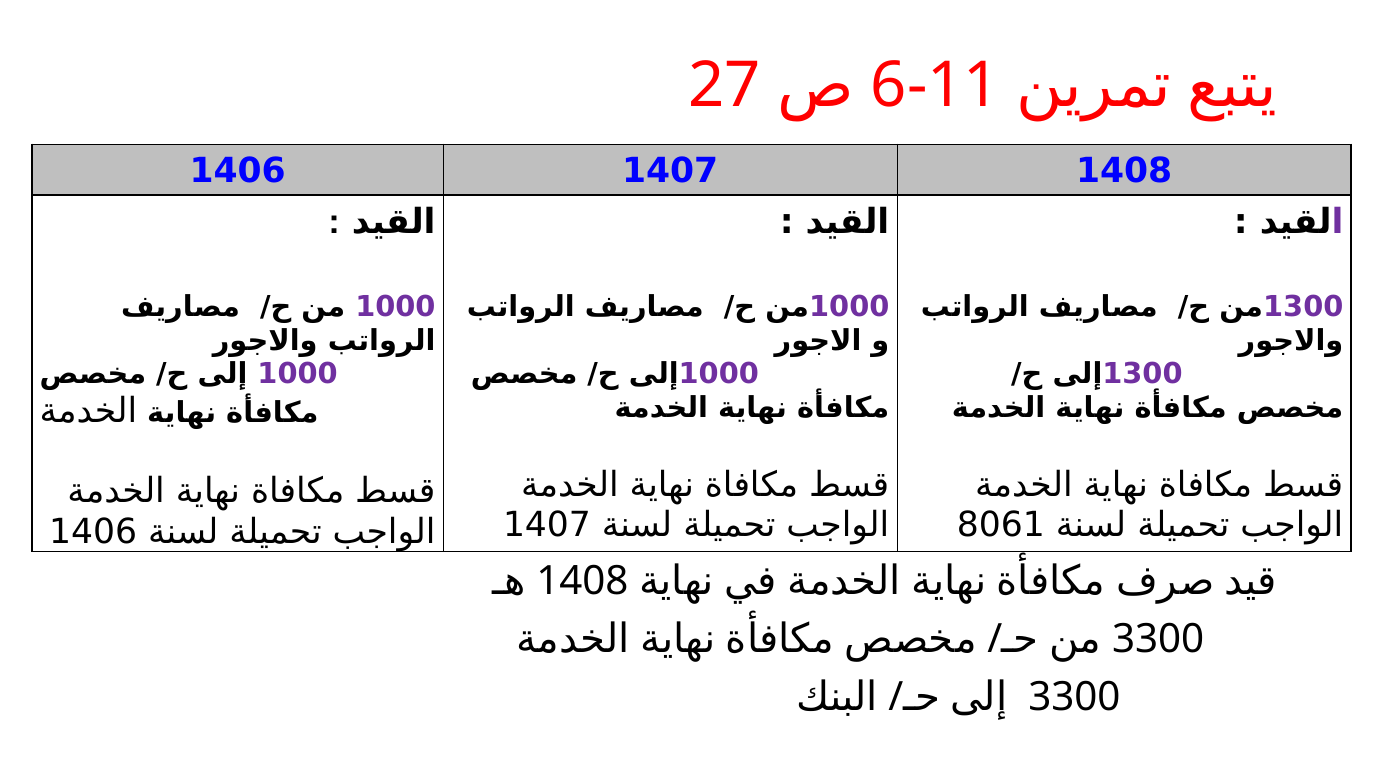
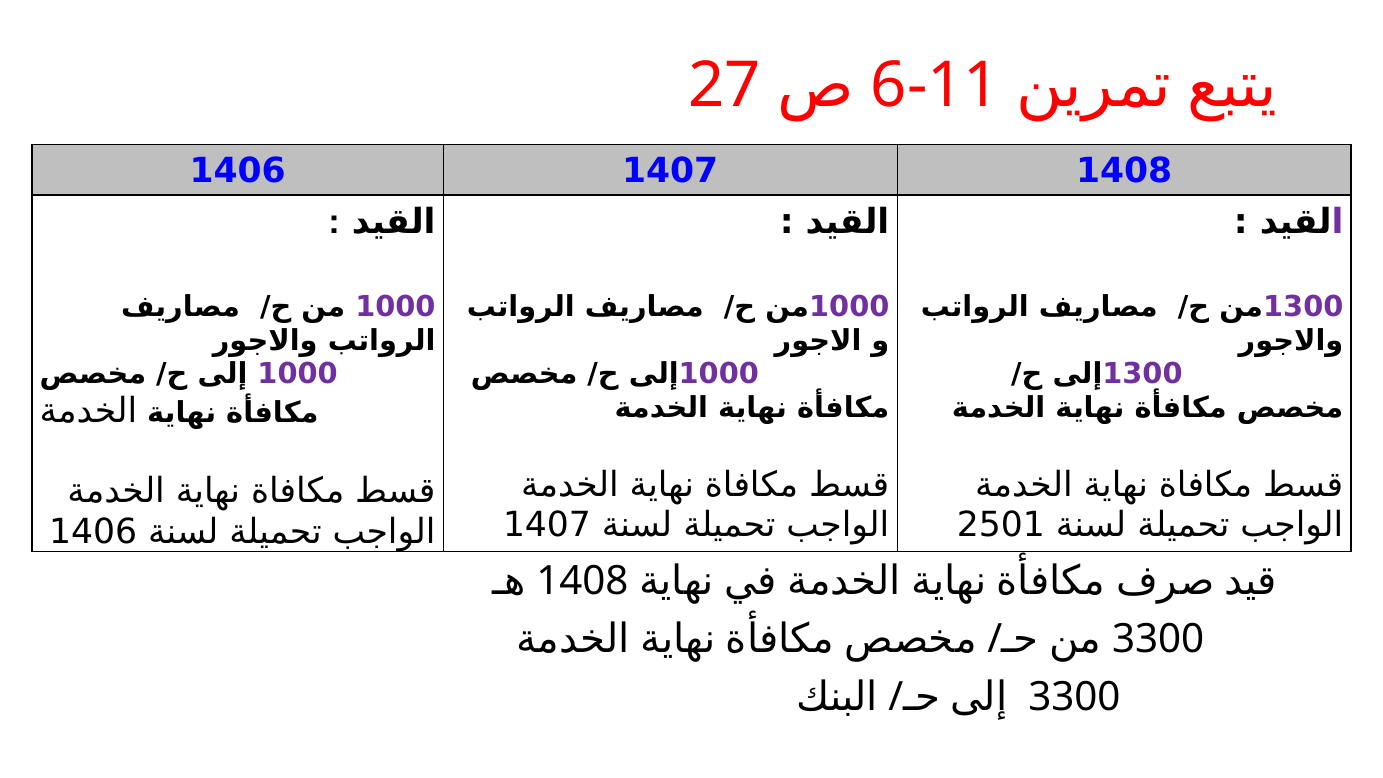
8061: 8061 -> 2501
